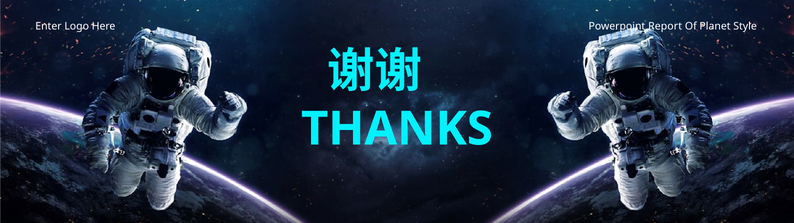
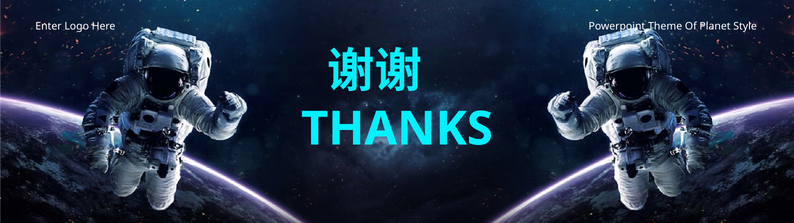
Report: Report -> Theme
